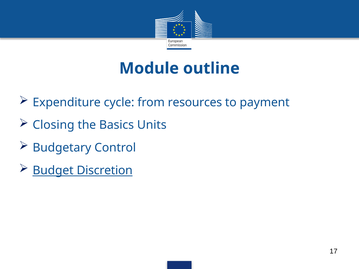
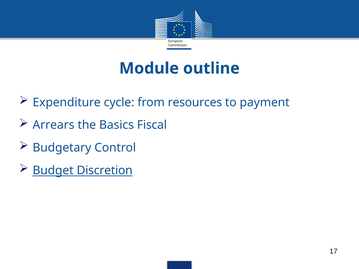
Closing: Closing -> Arrears
Units: Units -> Fiscal
